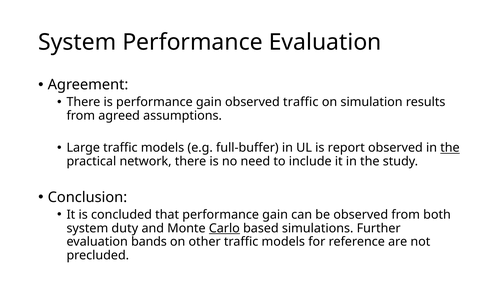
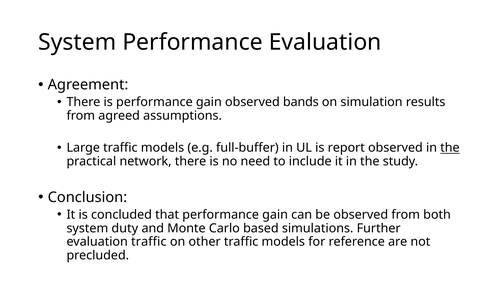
observed traffic: traffic -> bands
Carlo underline: present -> none
evaluation bands: bands -> traffic
